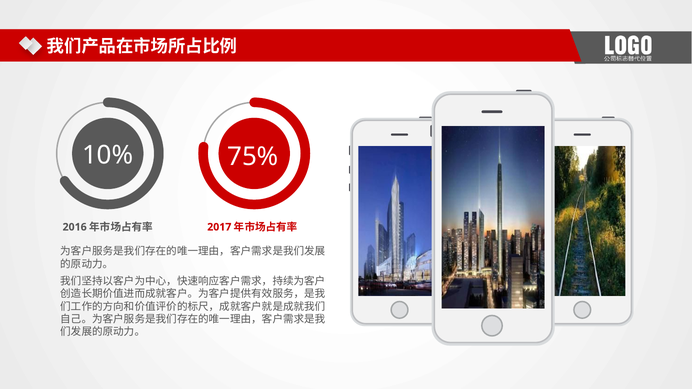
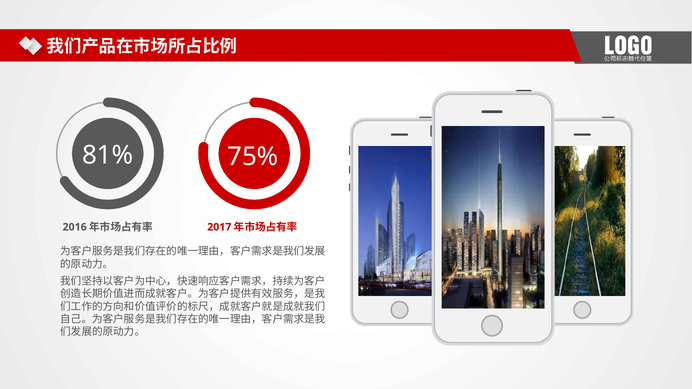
10%: 10% -> 81%
